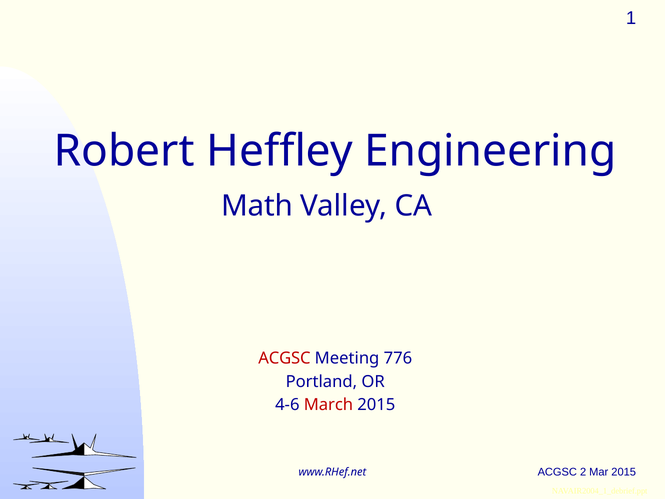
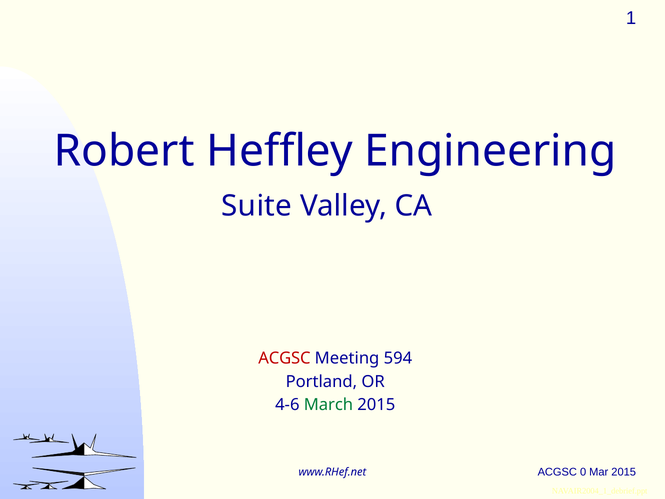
Math: Math -> Suite
776: 776 -> 594
March colour: red -> green
2: 2 -> 0
